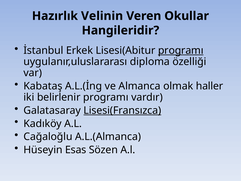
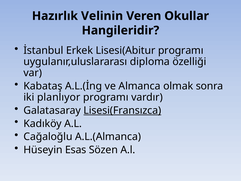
programı at (181, 50) underline: present -> none
haller: haller -> sonra
belirlenir: belirlenir -> planlıyor
